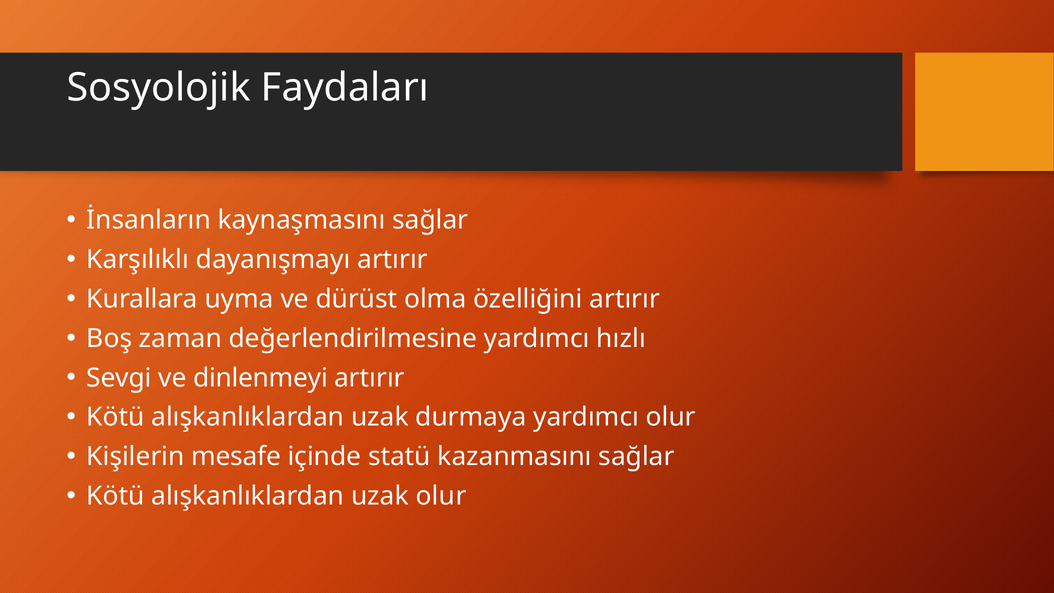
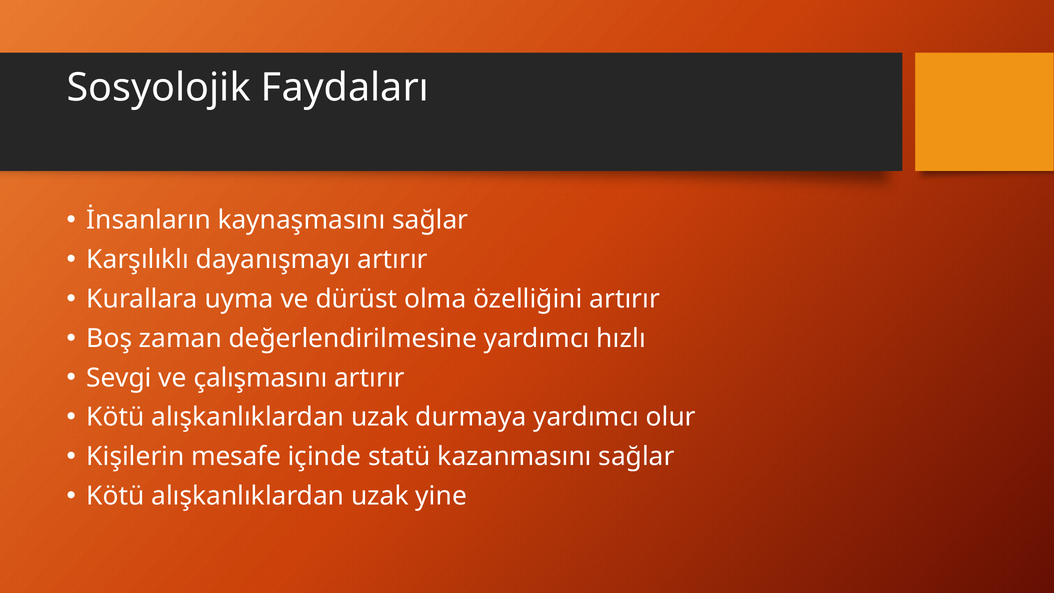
dinlenmeyi: dinlenmeyi -> çalışmasını
uzak olur: olur -> yine
